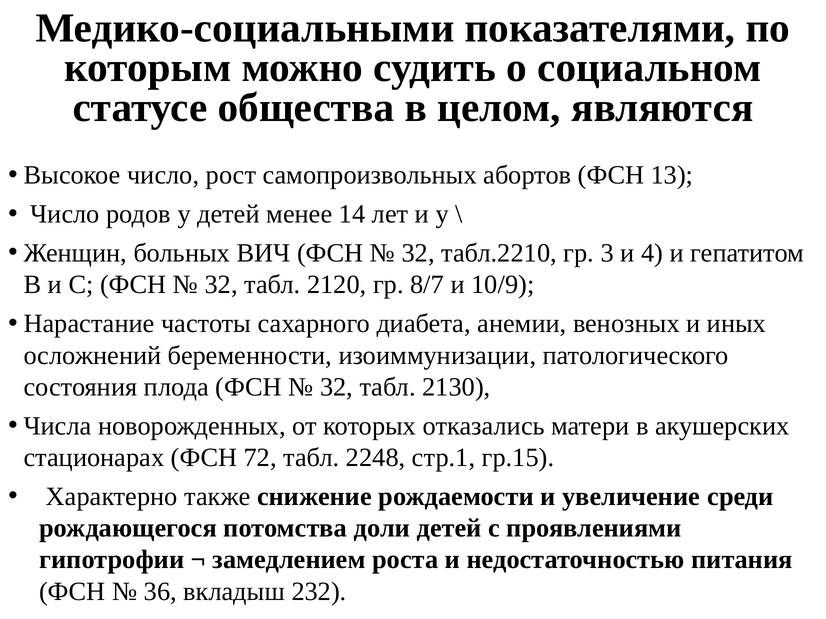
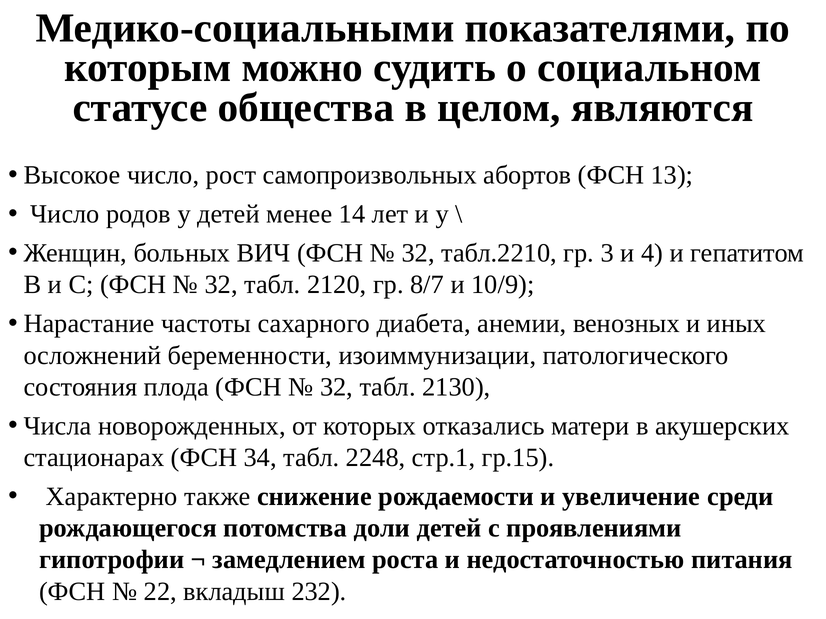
72: 72 -> 34
36: 36 -> 22
